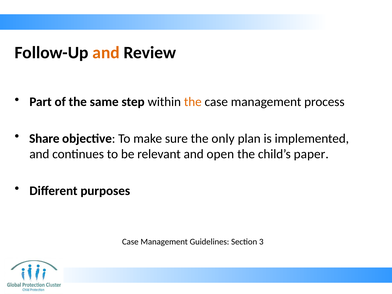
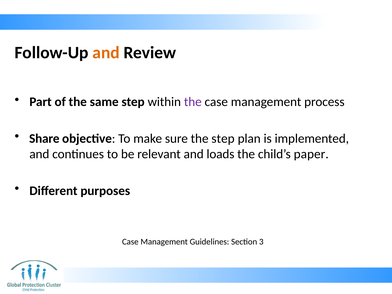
the at (193, 102) colour: orange -> purple
the only: only -> step
open: open -> loads
